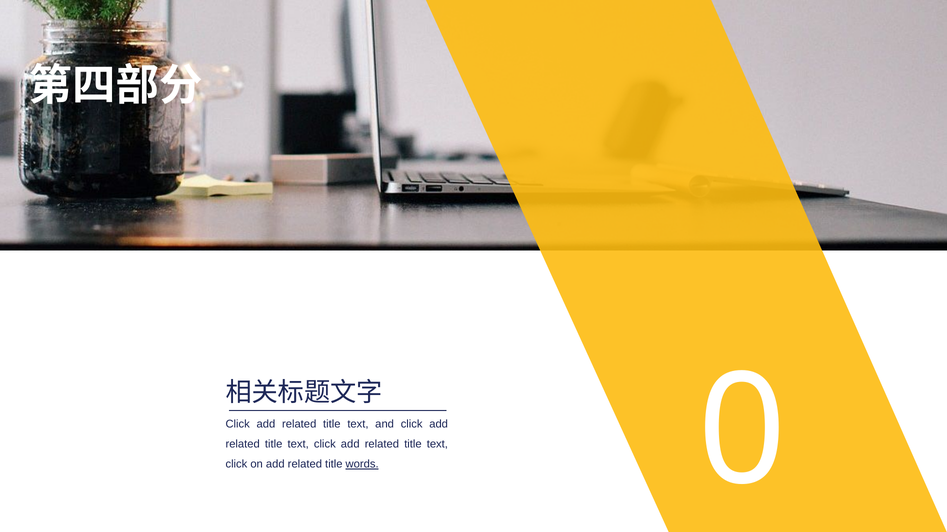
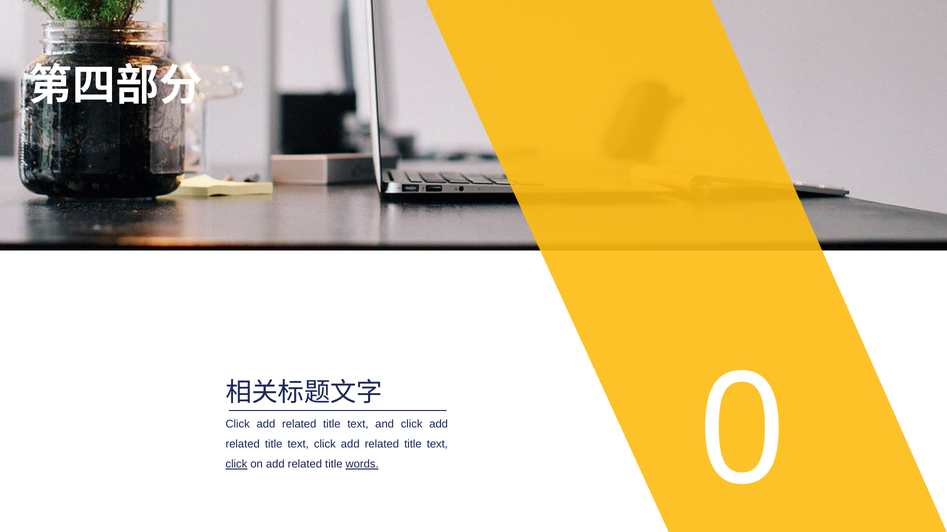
click at (236, 465) underline: none -> present
